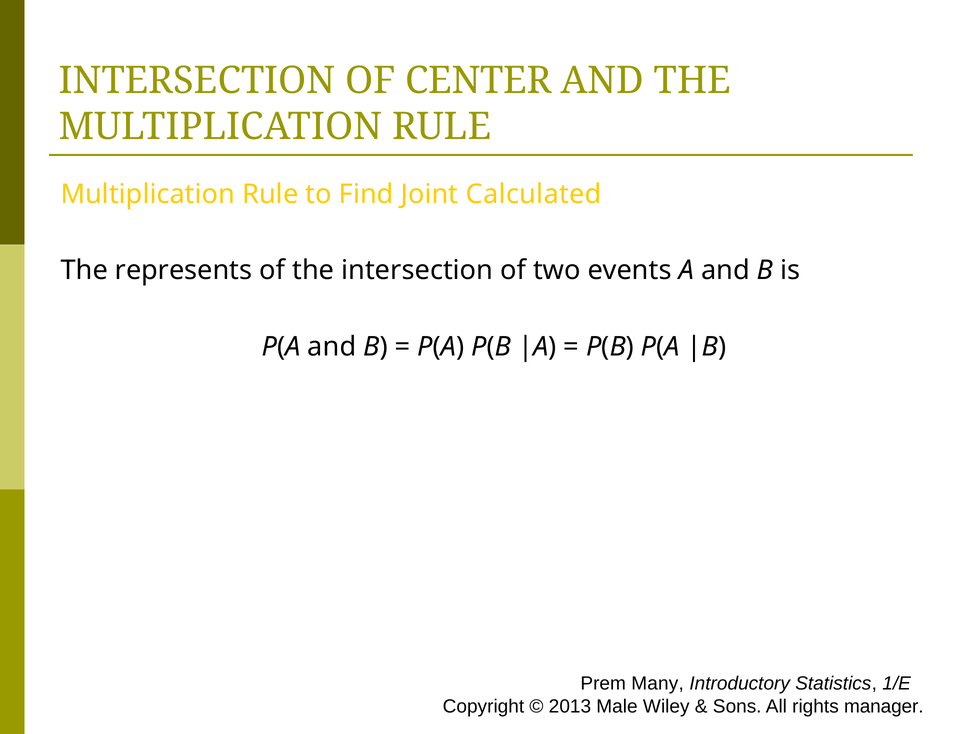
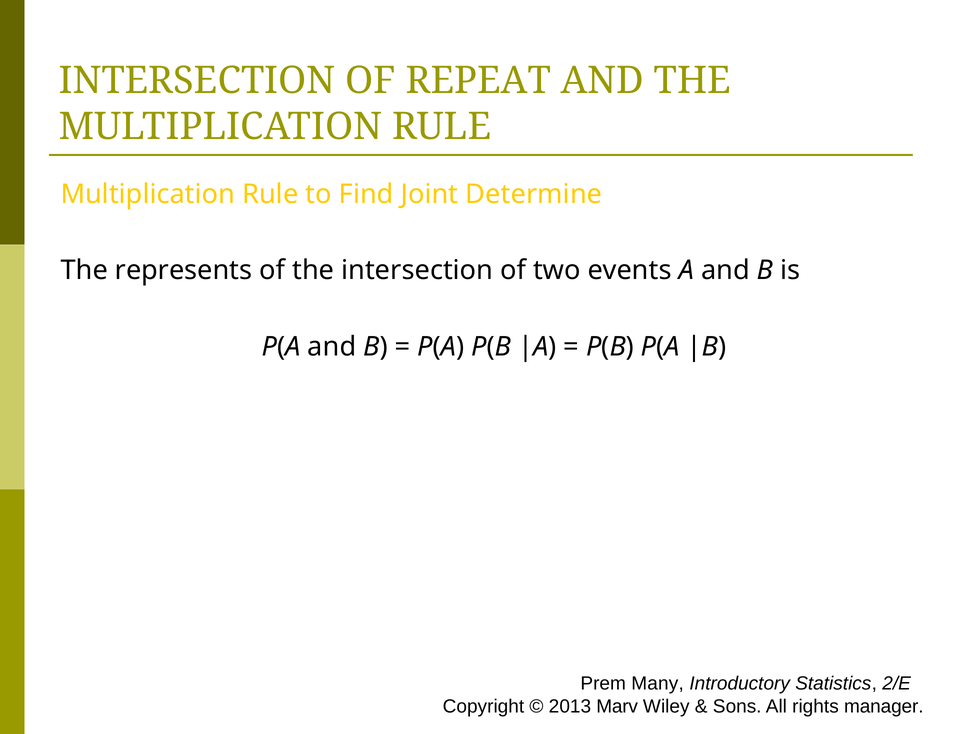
CENTER: CENTER -> REPEAT
Calculated: Calculated -> Determine
1/E: 1/E -> 2/E
Male: Male -> Marv
